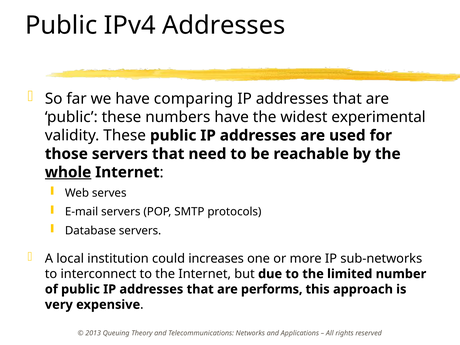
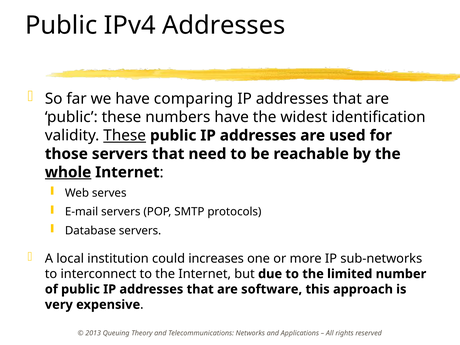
experimental: experimental -> identification
These at (125, 135) underline: none -> present
performs: performs -> software
